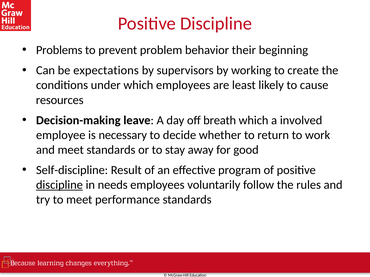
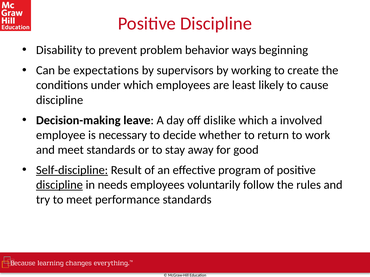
Problems: Problems -> Disability
their: their -> ways
resources at (60, 100): resources -> discipline
breath: breath -> dislike
Self-discipline underline: none -> present
